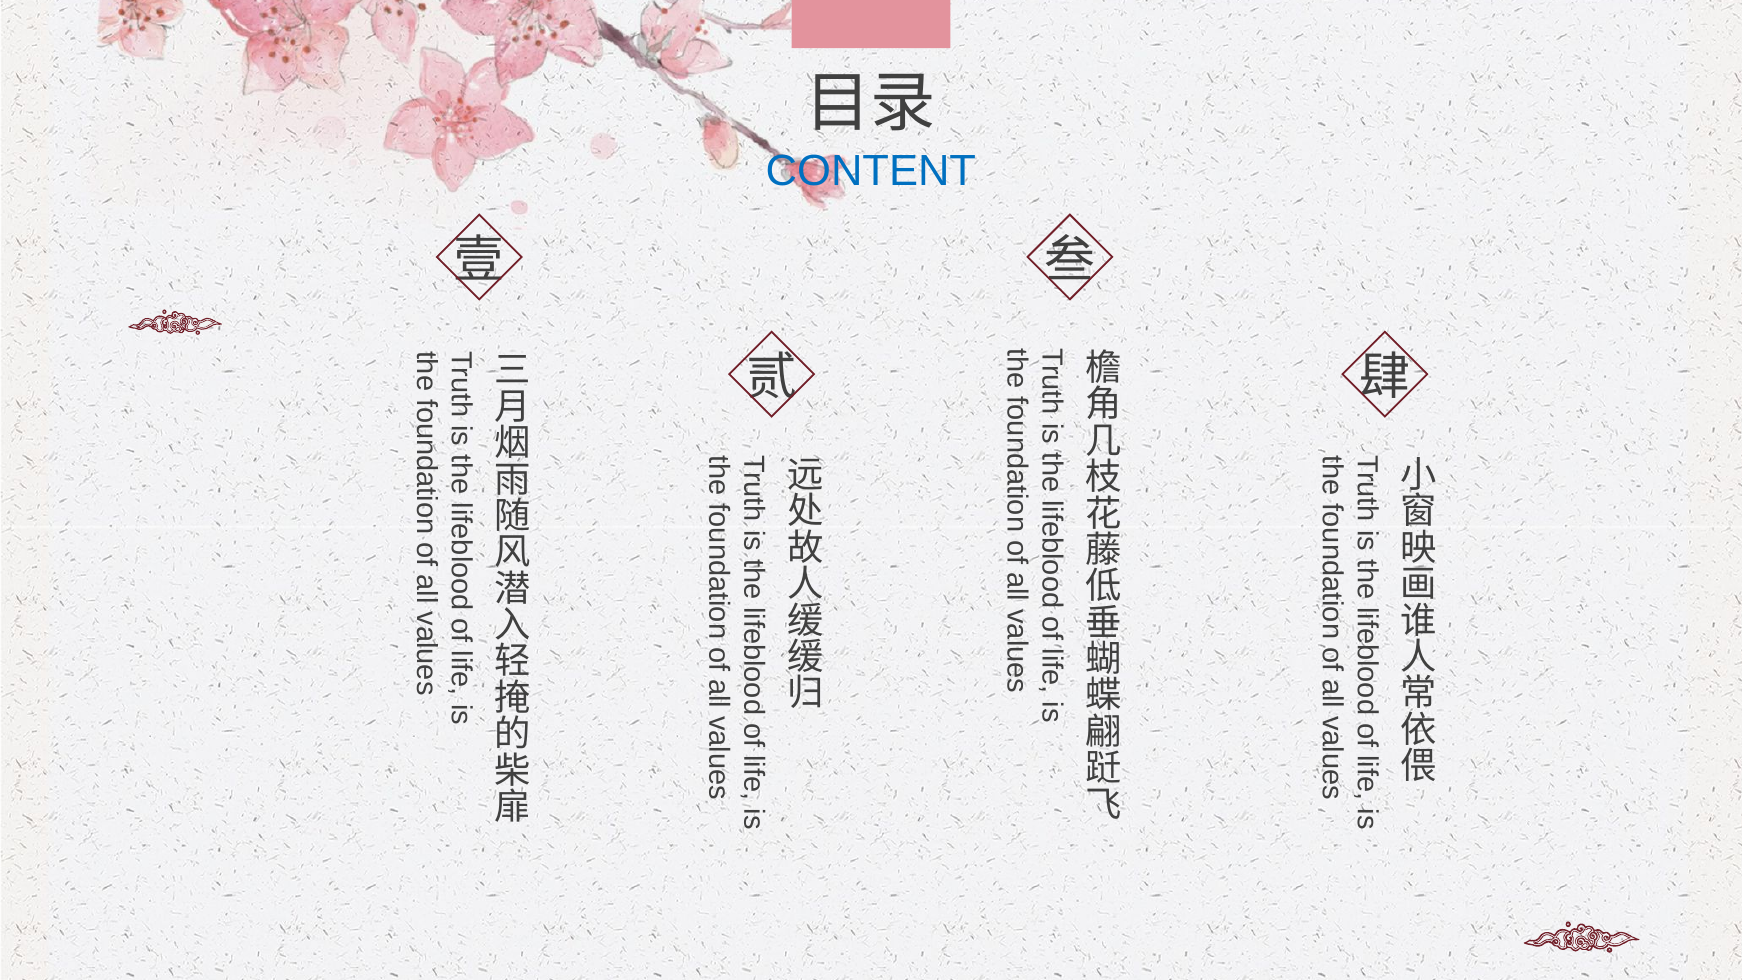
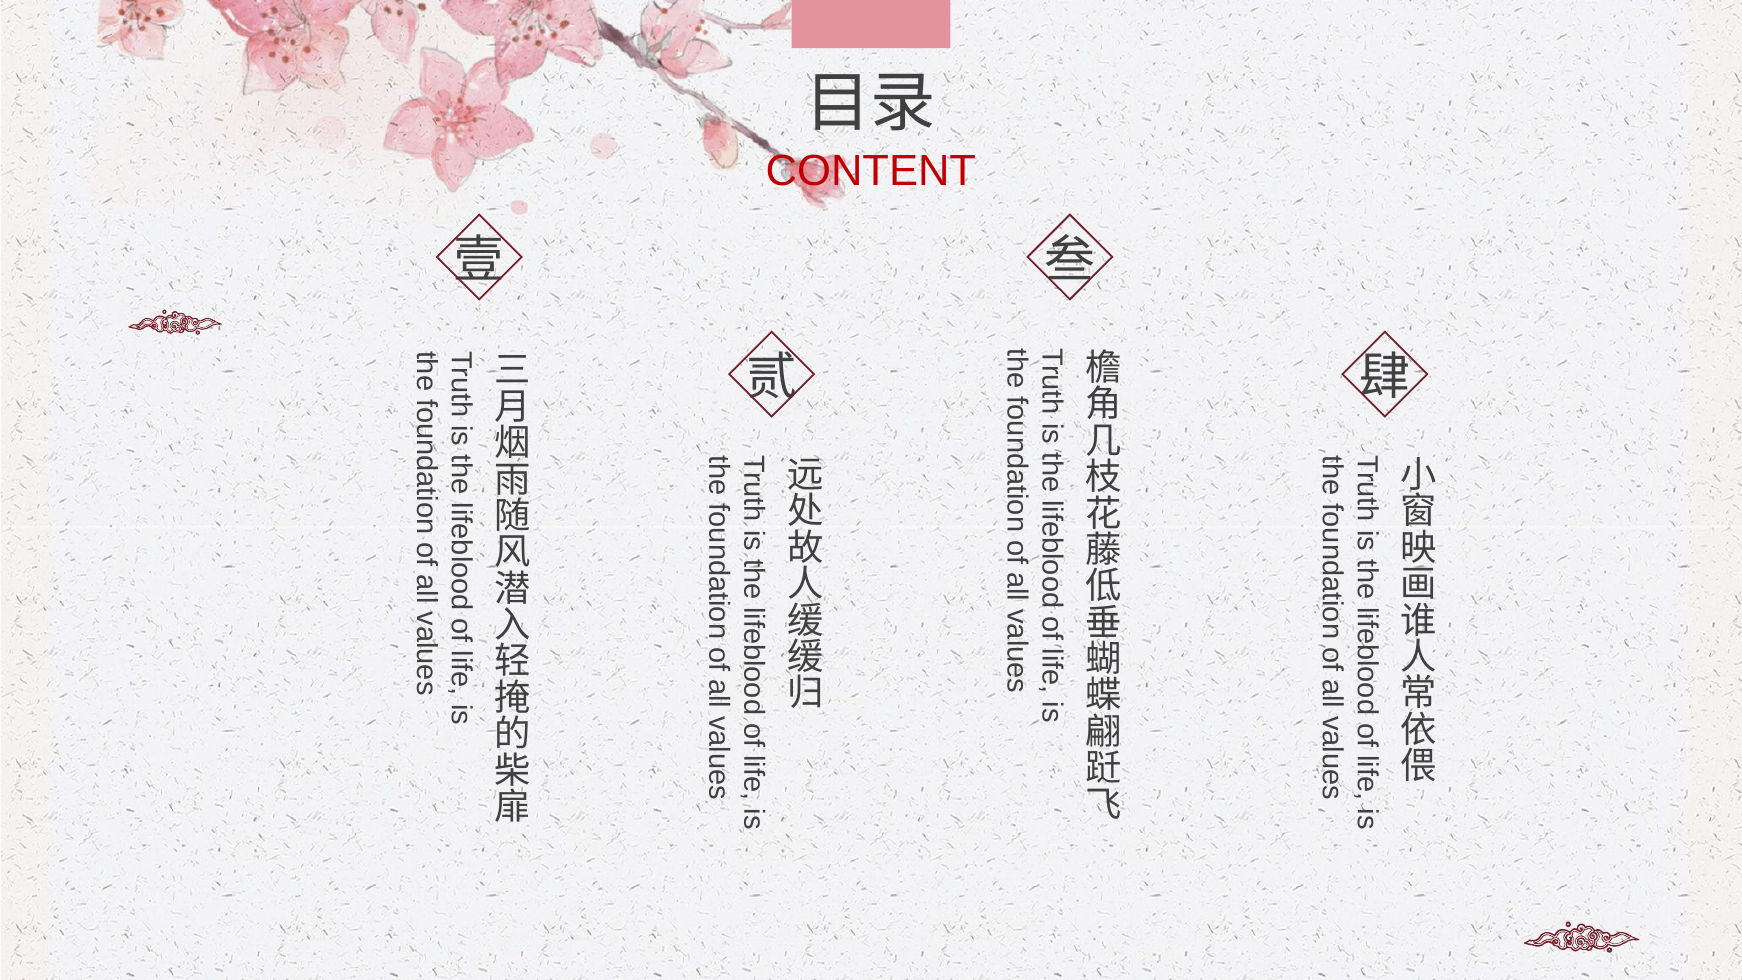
CONTENT colour: blue -> red
